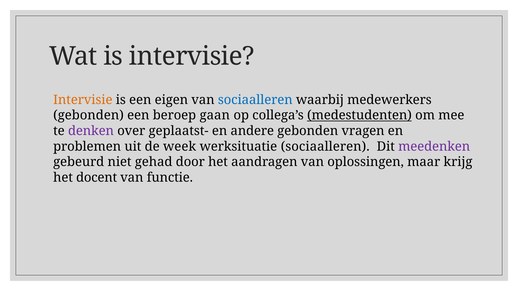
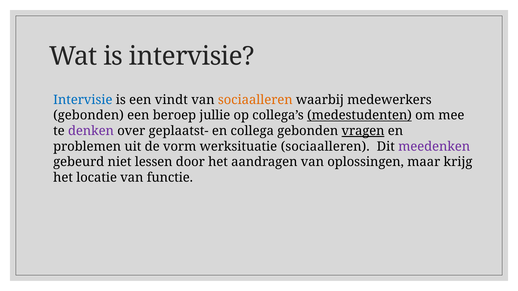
Intervisie at (83, 100) colour: orange -> blue
eigen: eigen -> vindt
sociaalleren at (255, 100) colour: blue -> orange
gaan: gaan -> jullie
andere: andere -> collega
vragen underline: none -> present
week: week -> vorm
gehad: gehad -> lessen
docent: docent -> locatie
